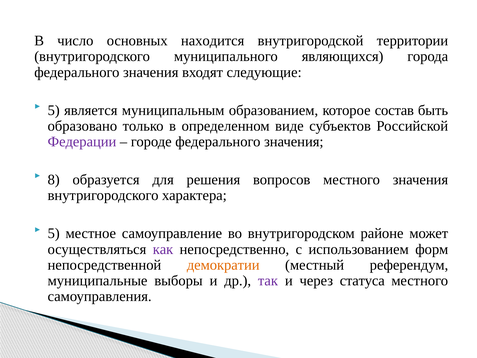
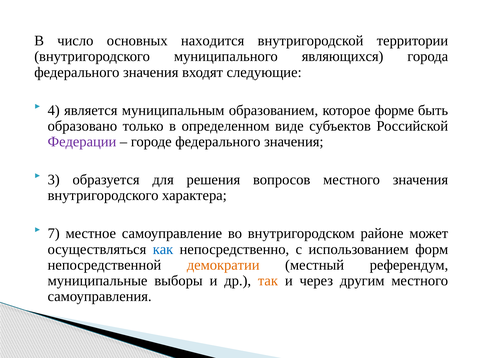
5 at (54, 110): 5 -> 4
состав: состав -> форме
8: 8 -> 3
5 at (54, 233): 5 -> 7
как colour: purple -> blue
так colour: purple -> orange
статуса: статуса -> другим
